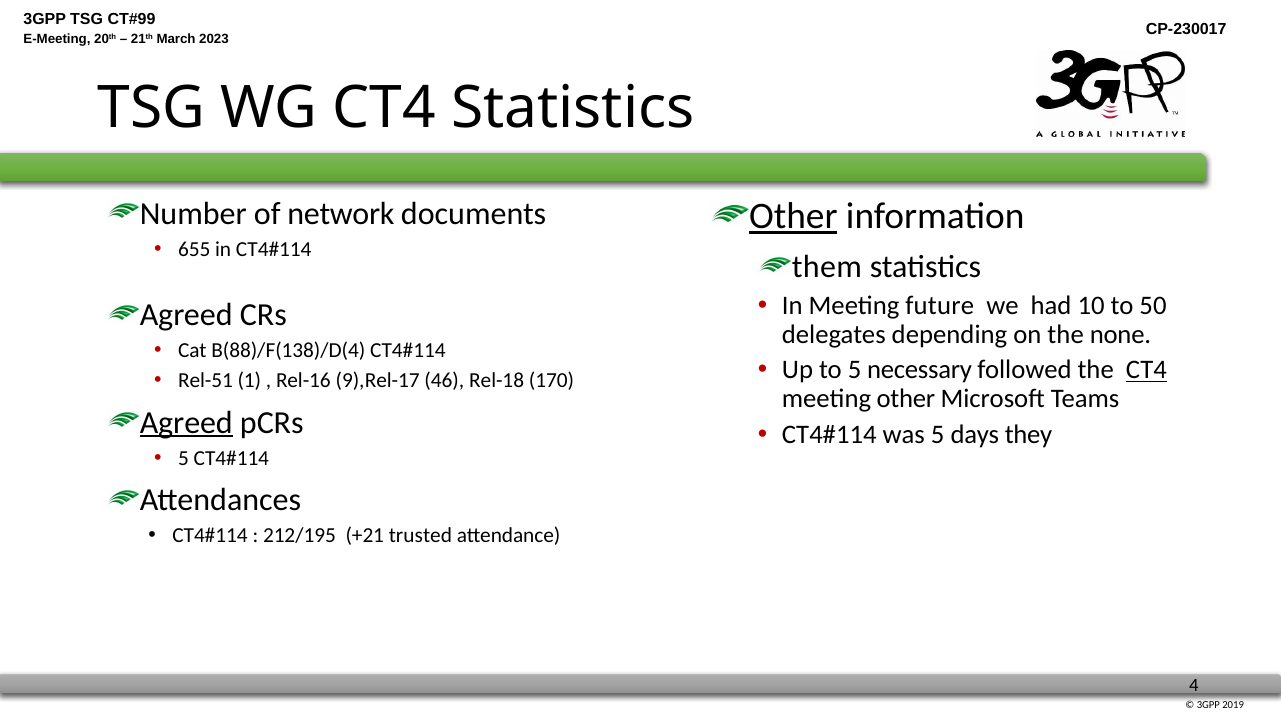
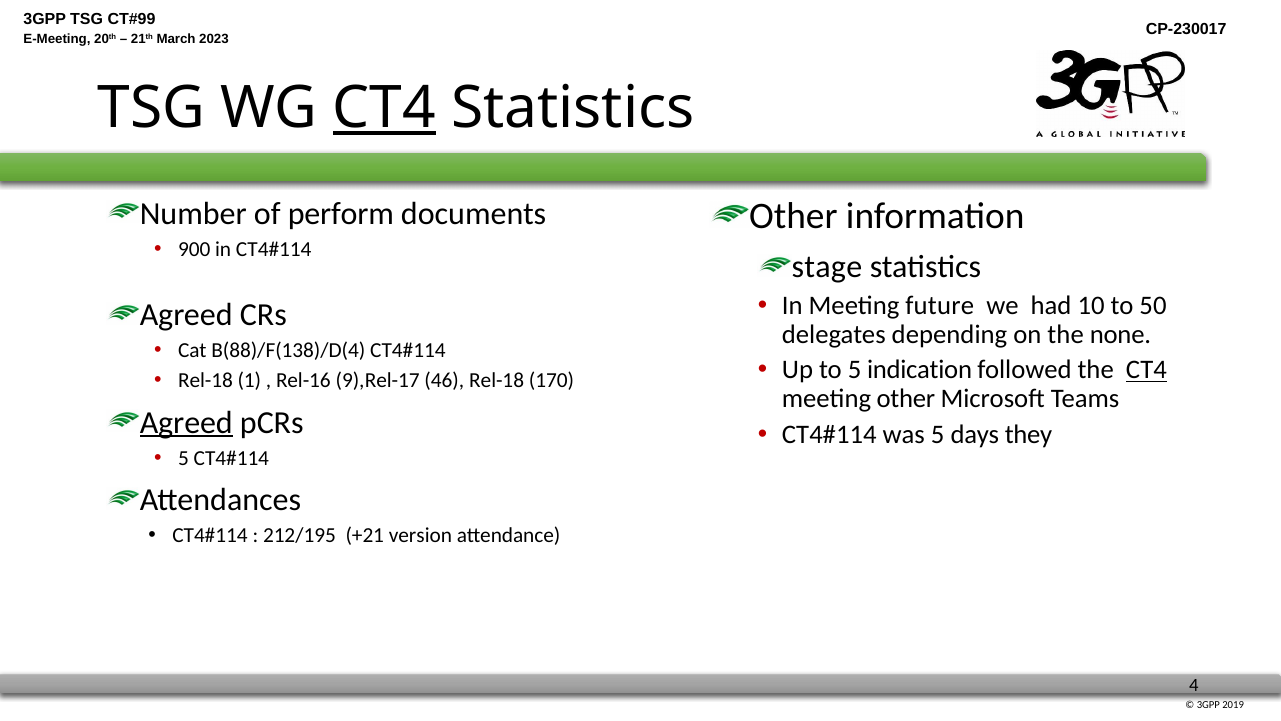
CT4 at (384, 108) underline: none -> present
network: network -> perform
Other at (793, 216) underline: present -> none
655: 655 -> 900
them: them -> stage
necessary: necessary -> indication
Rel-51 at (205, 380): Rel-51 -> Rel-18
trusted: trusted -> version
